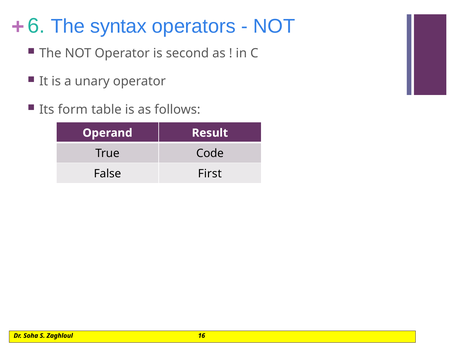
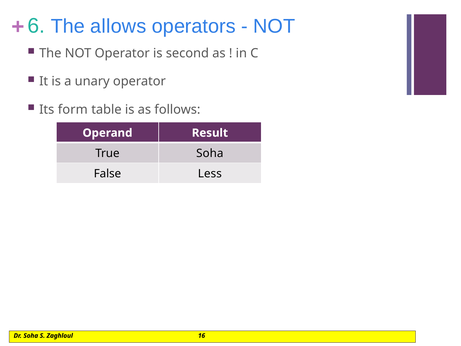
syntax: syntax -> allows
True Code: Code -> Soha
First: First -> Less
